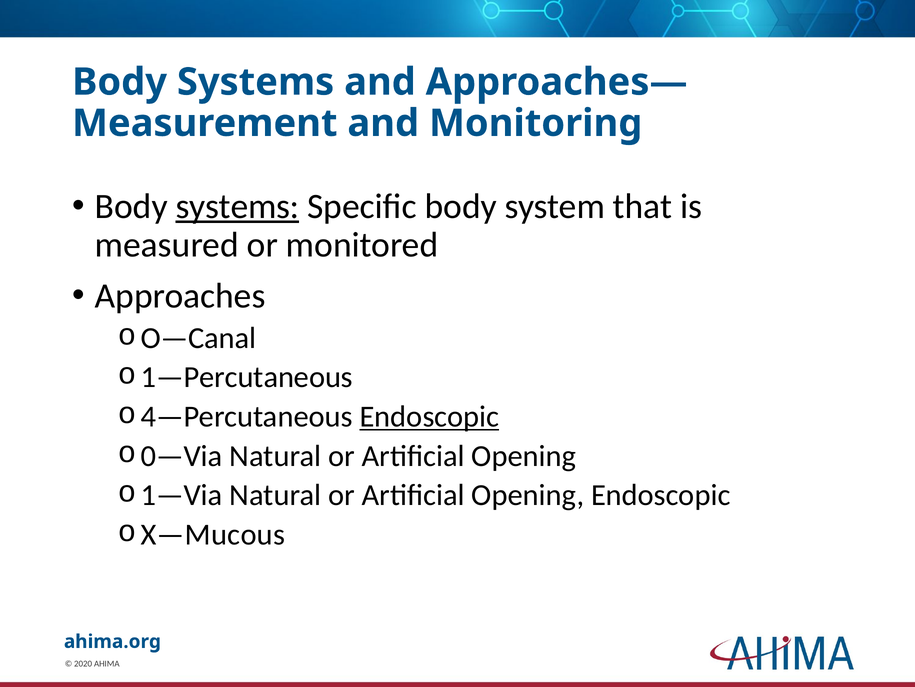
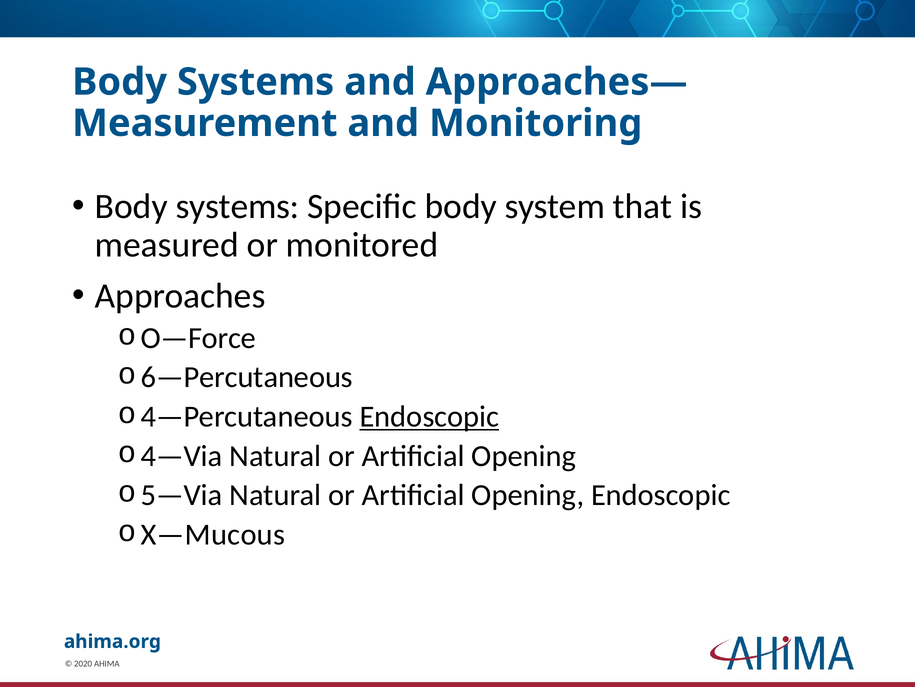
systems at (238, 206) underline: present -> none
O—Canal: O—Canal -> O—Force
1—Percutaneous: 1—Percutaneous -> 6—Percutaneous
0—Via: 0—Via -> 4—Via
1—Via: 1—Via -> 5—Via
